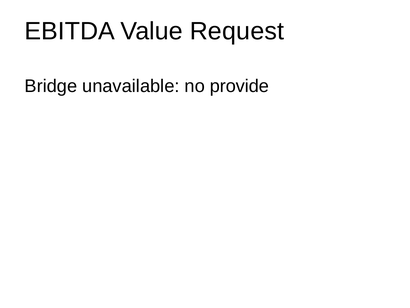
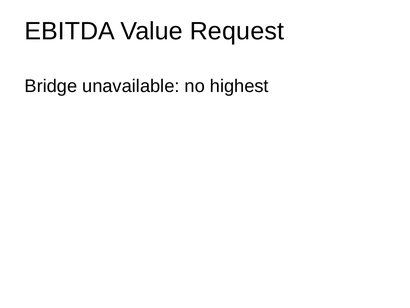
provide: provide -> highest
